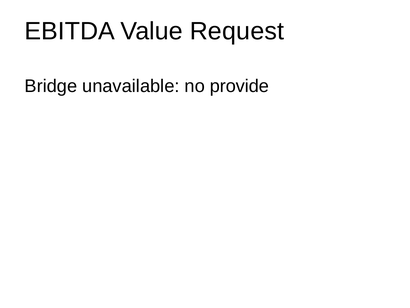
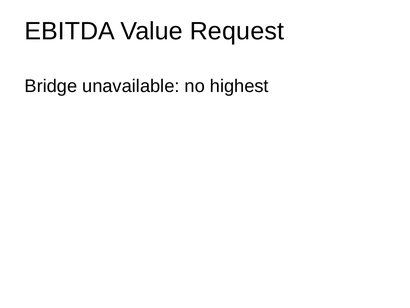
provide: provide -> highest
